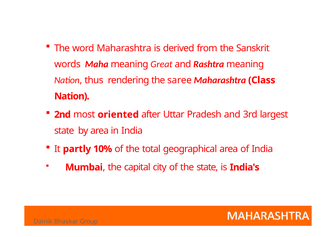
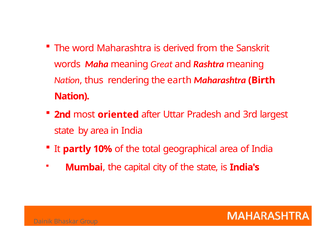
saree: saree -> earth
Class: Class -> Birth
